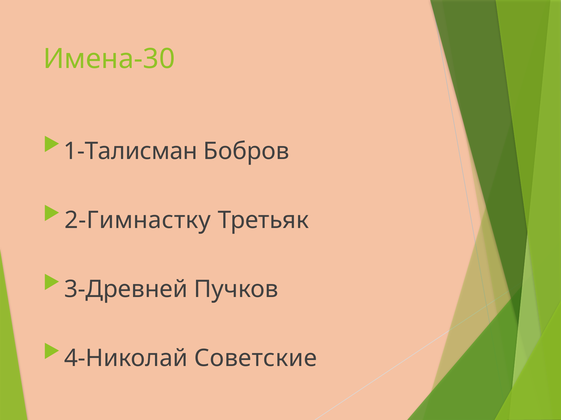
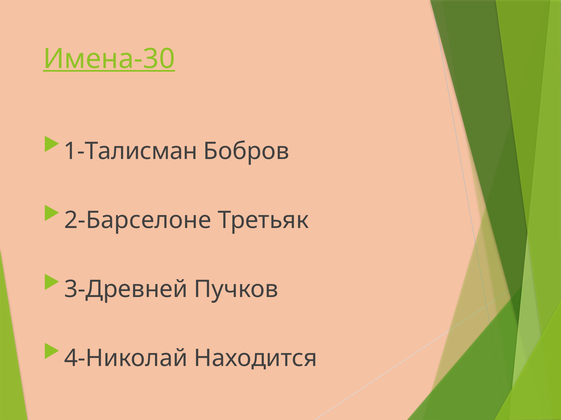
Имена-30 underline: none -> present
2-Гимнастку: 2-Гимнастку -> 2-Барселоне
Советские: Советские -> Находится
